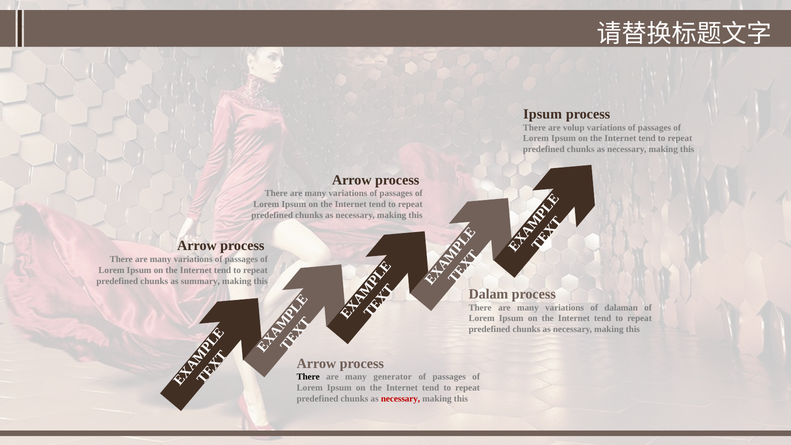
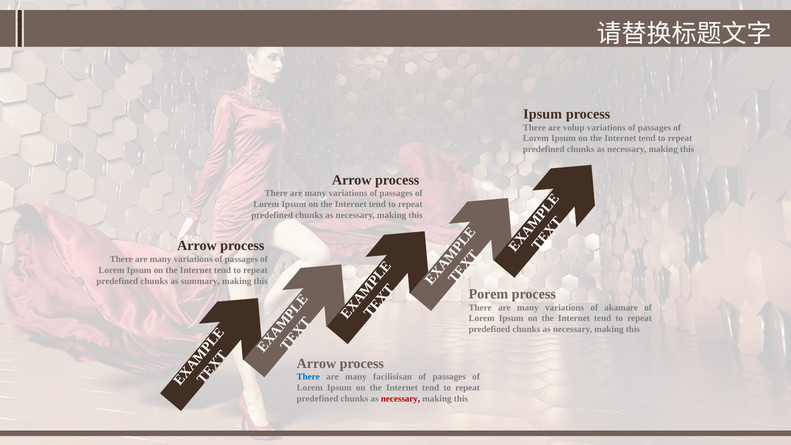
Dalam: Dalam -> Porem
dalaman: dalaman -> akamare
There at (308, 377) colour: black -> blue
generator: generator -> facilisisan
